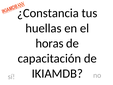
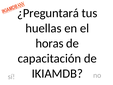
¿Constancia: ¿Constancia -> ¿Preguntará
